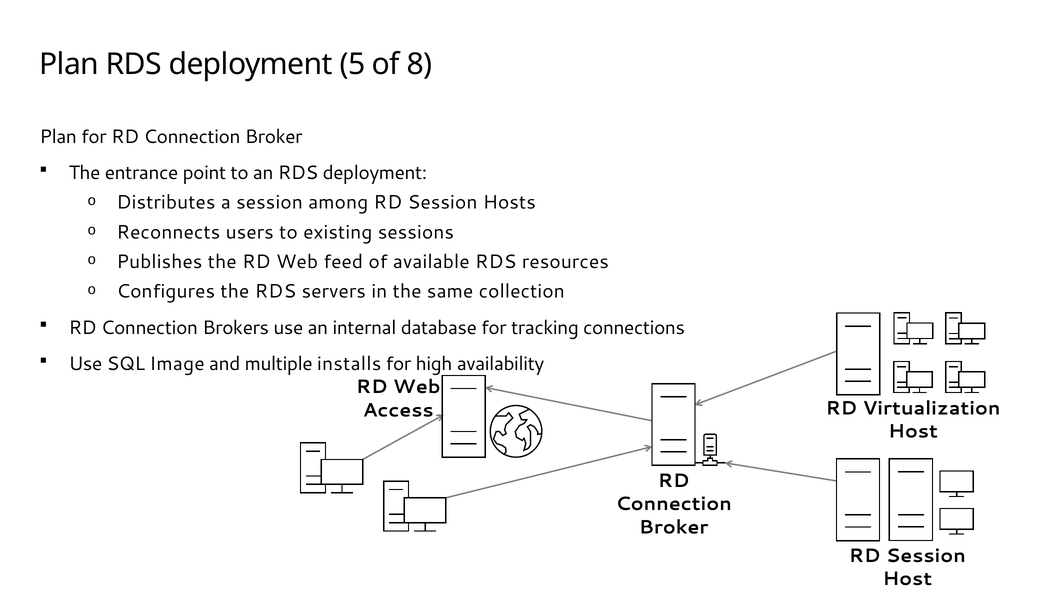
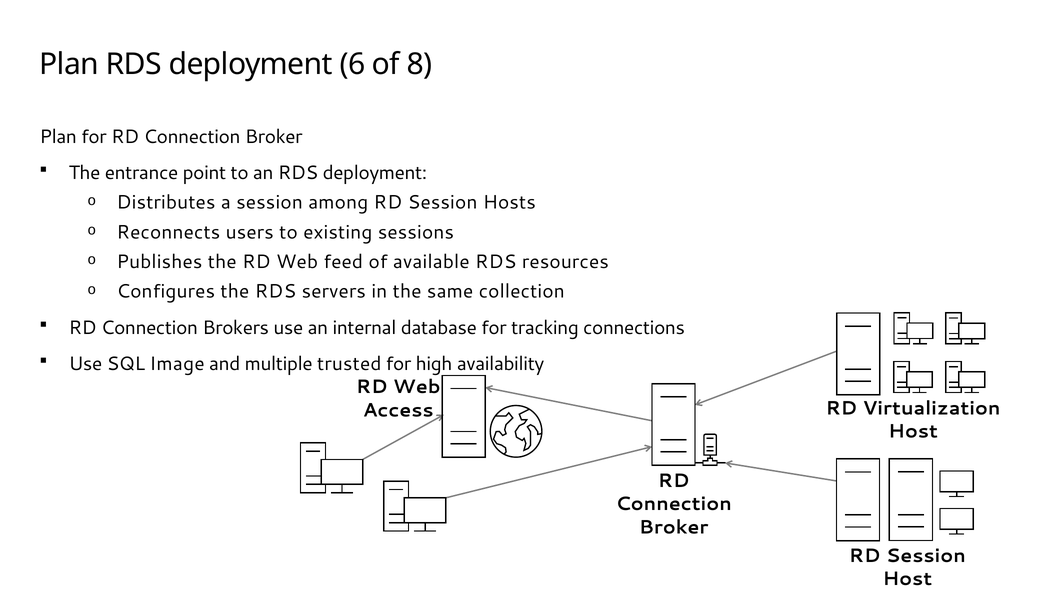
5: 5 -> 6
installs: installs -> trusted
